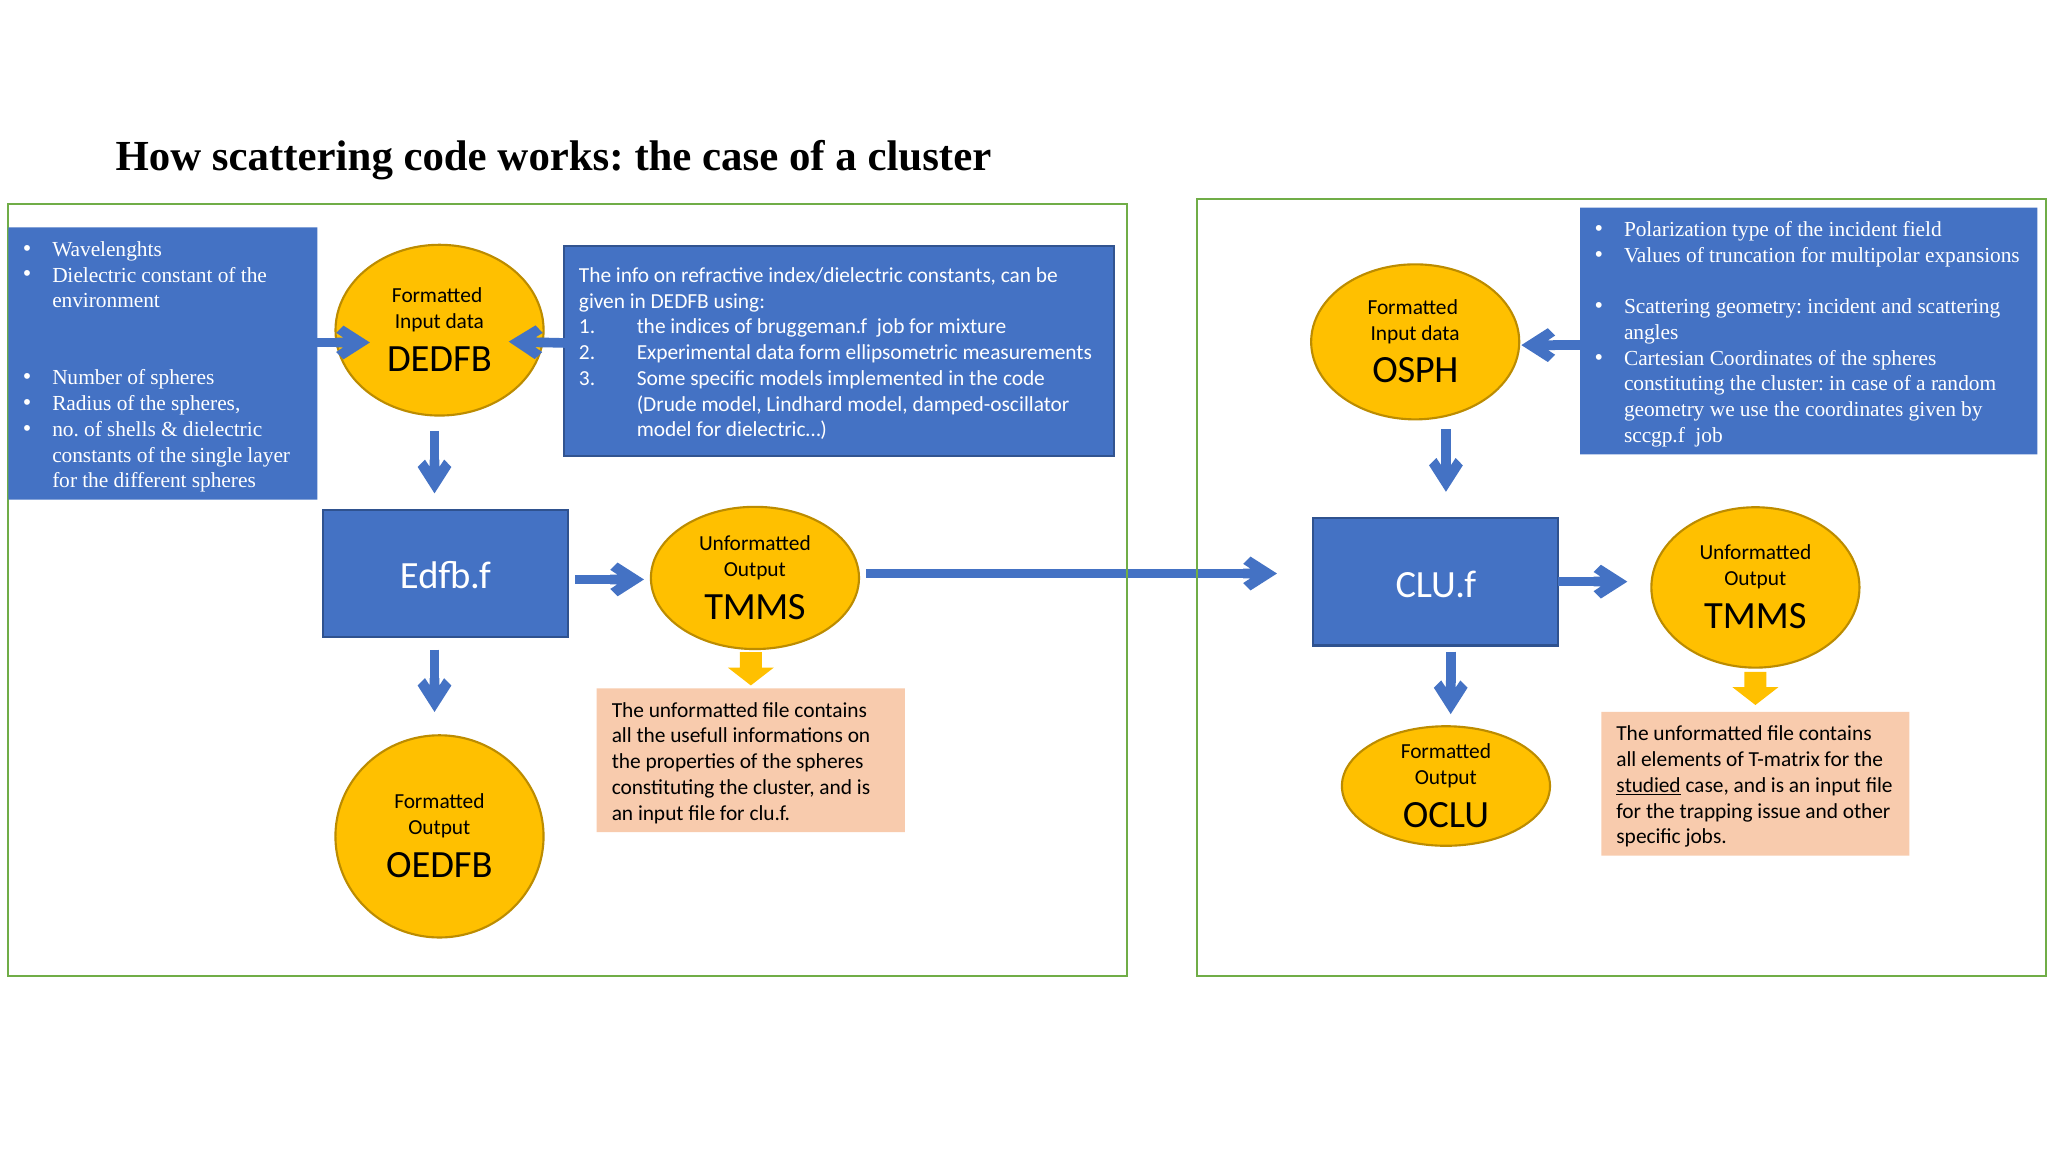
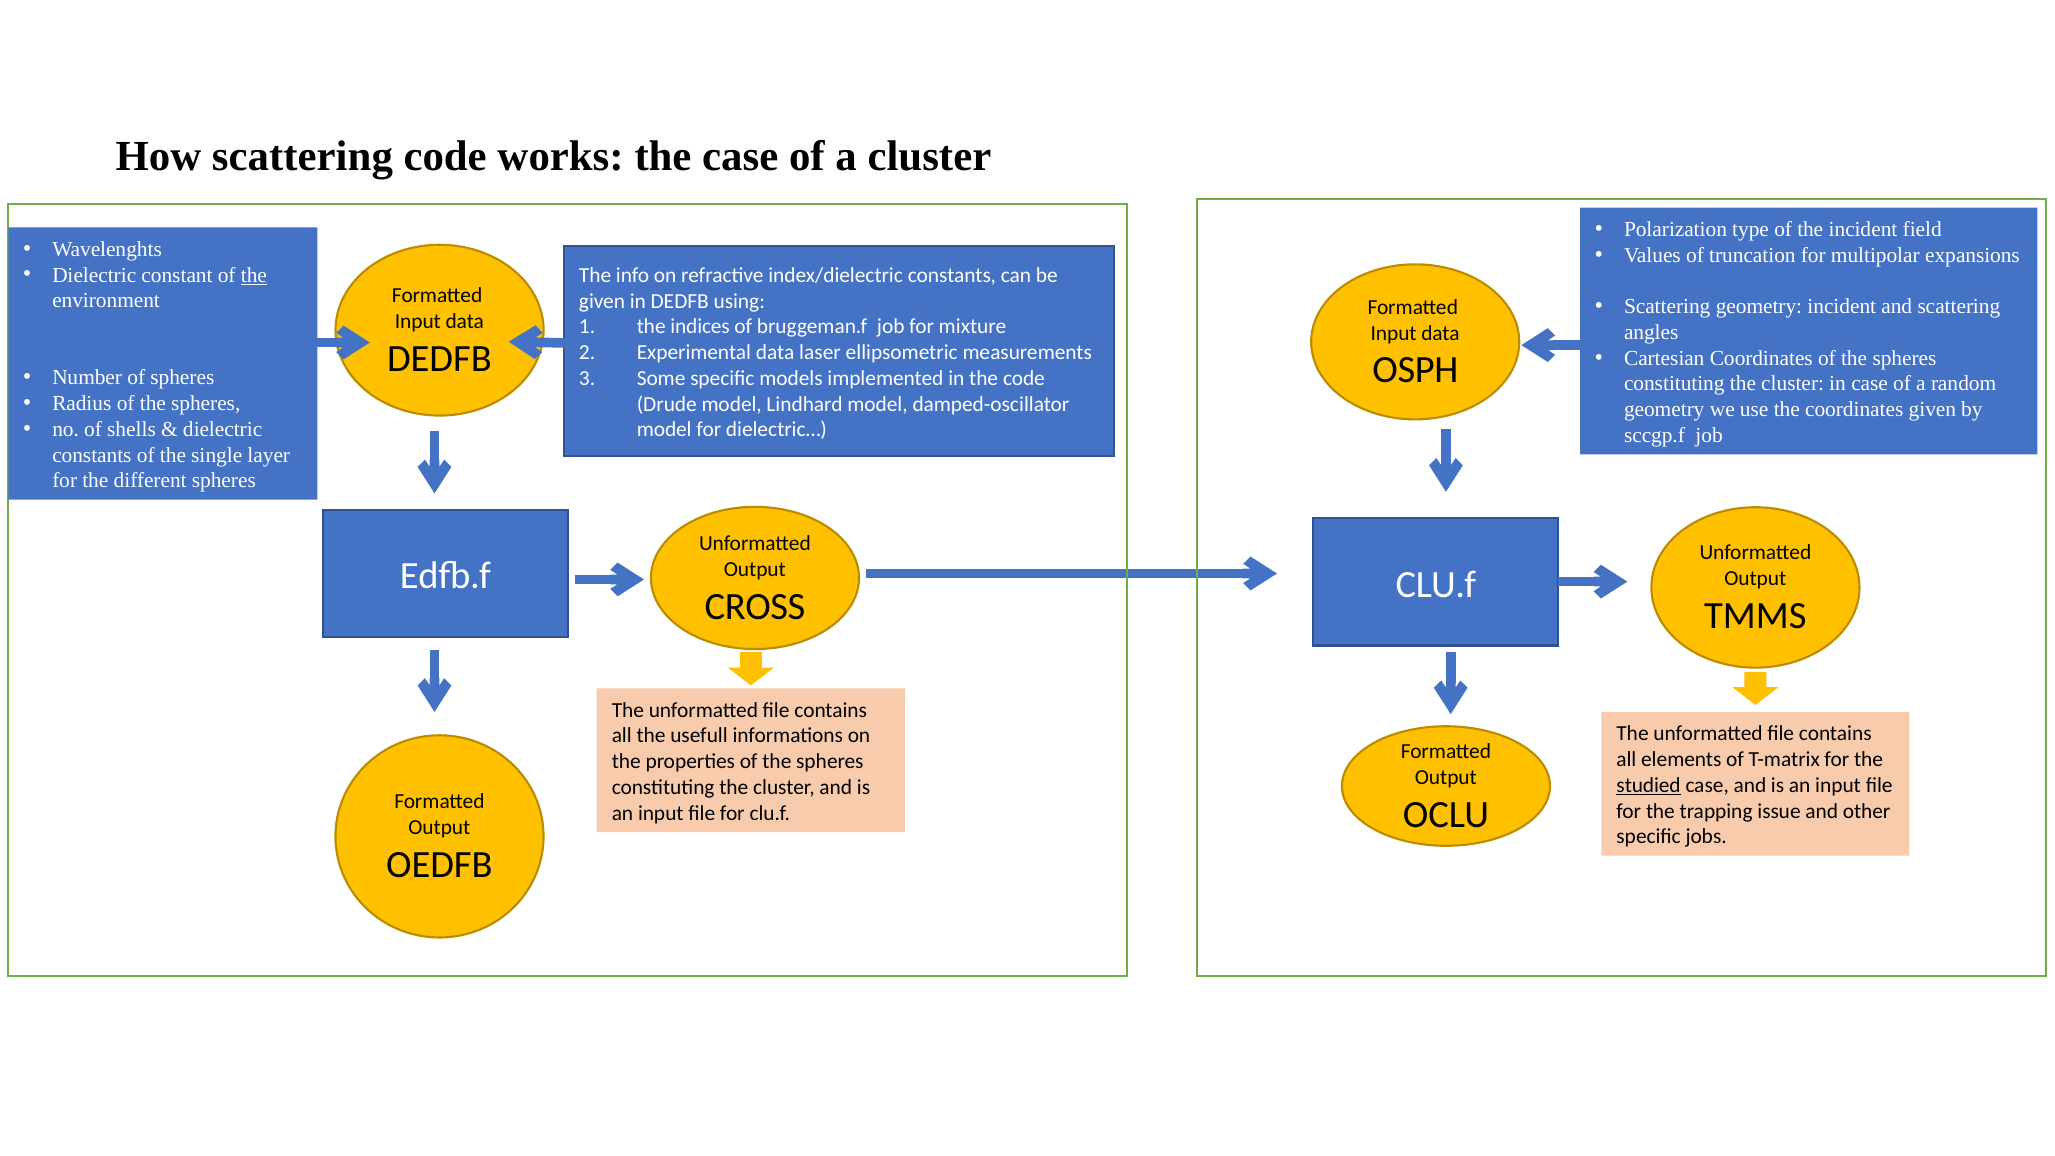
the at (254, 275) underline: none -> present
form: form -> laser
TMMS at (755, 606): TMMS -> CROSS
